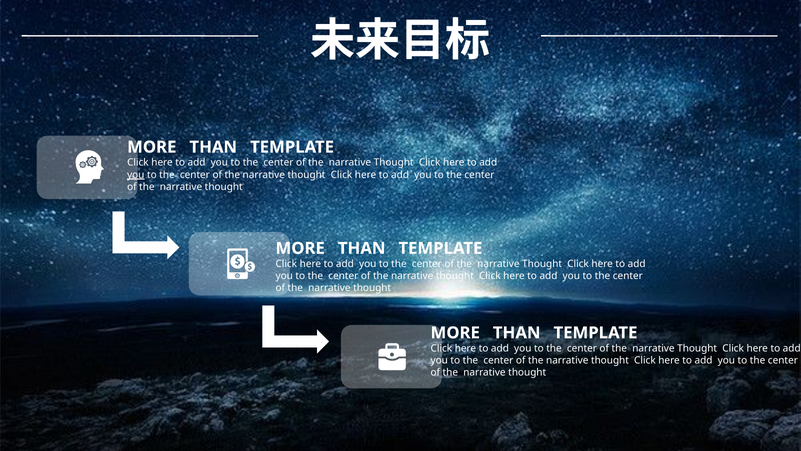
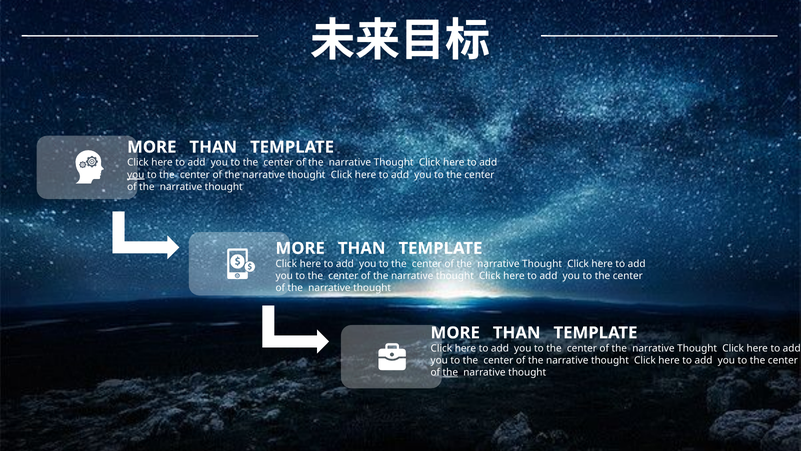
the at (450, 372) underline: none -> present
